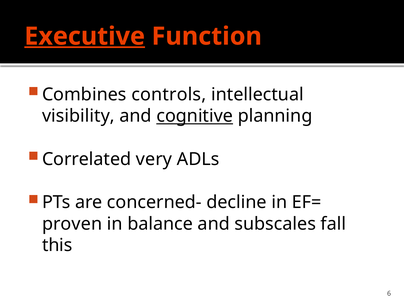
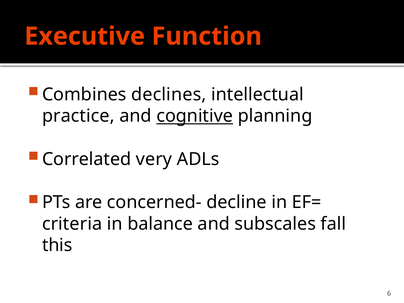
Executive underline: present -> none
controls: controls -> declines
visibility: visibility -> practice
proven: proven -> criteria
